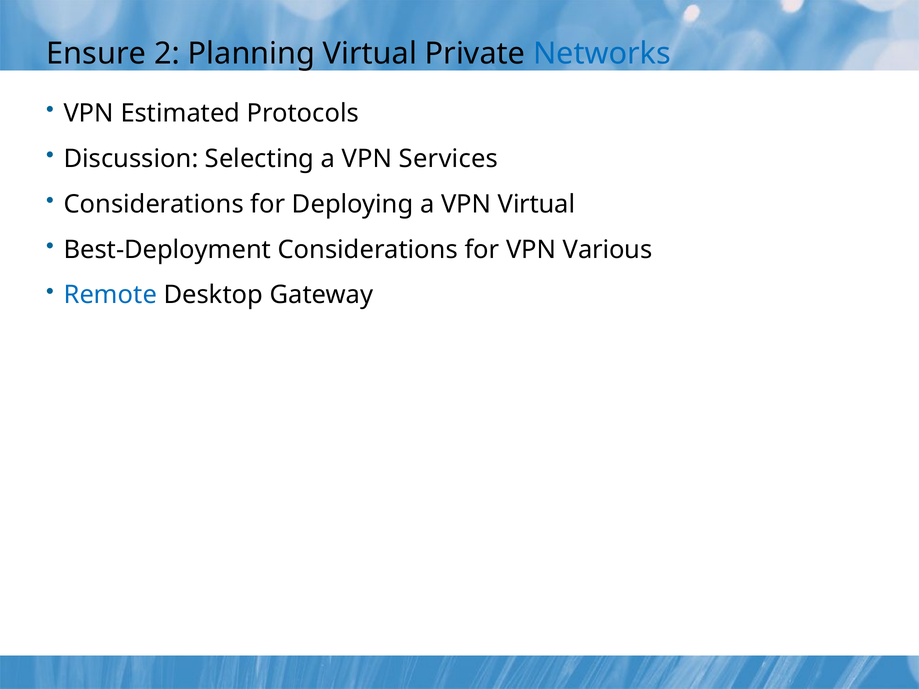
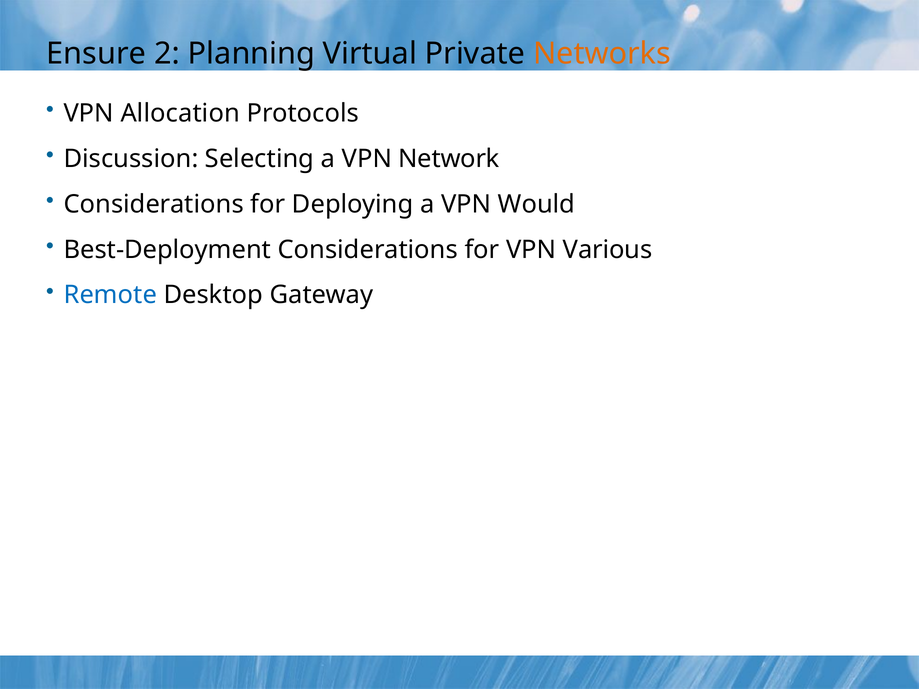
Networks colour: blue -> orange
Estimated: Estimated -> Allocation
Services: Services -> Network
VPN Virtual: Virtual -> Would
